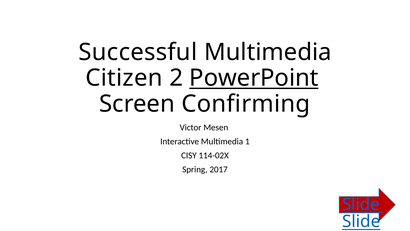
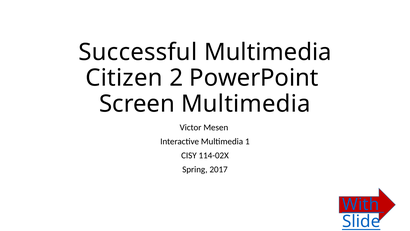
PowerPoint underline: present -> none
Screen Confirming: Confirming -> Multimedia
Slide at (361, 204): Slide -> With
